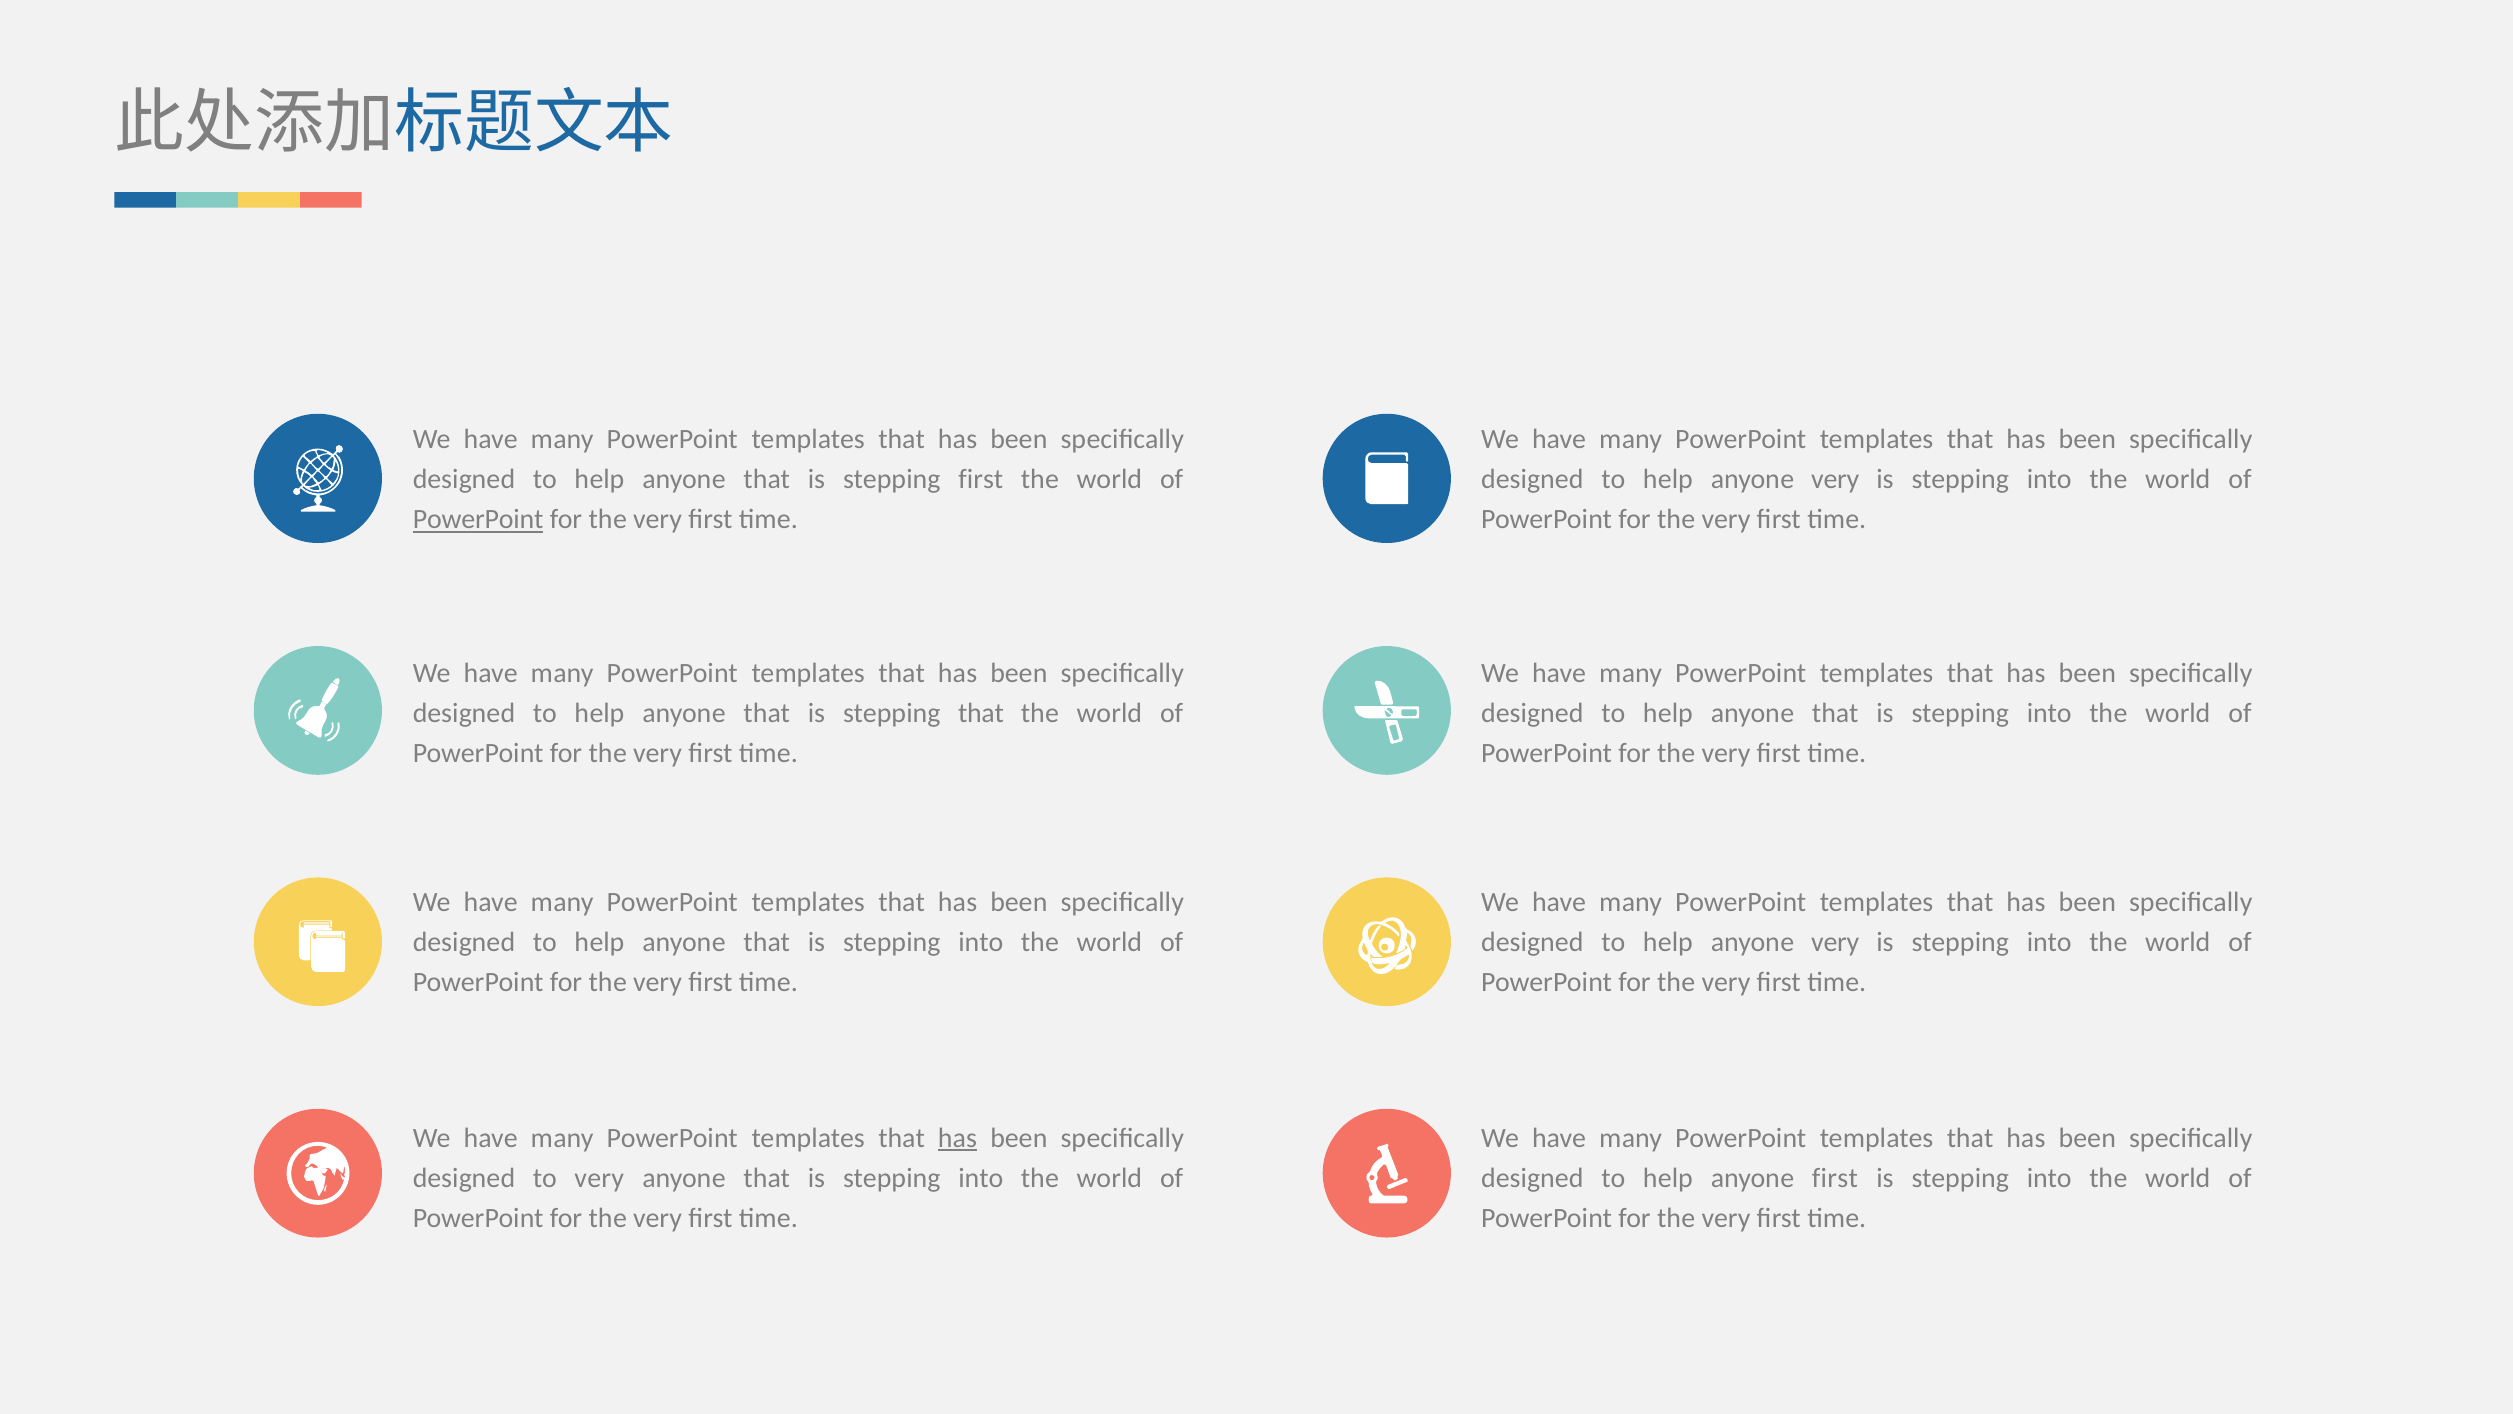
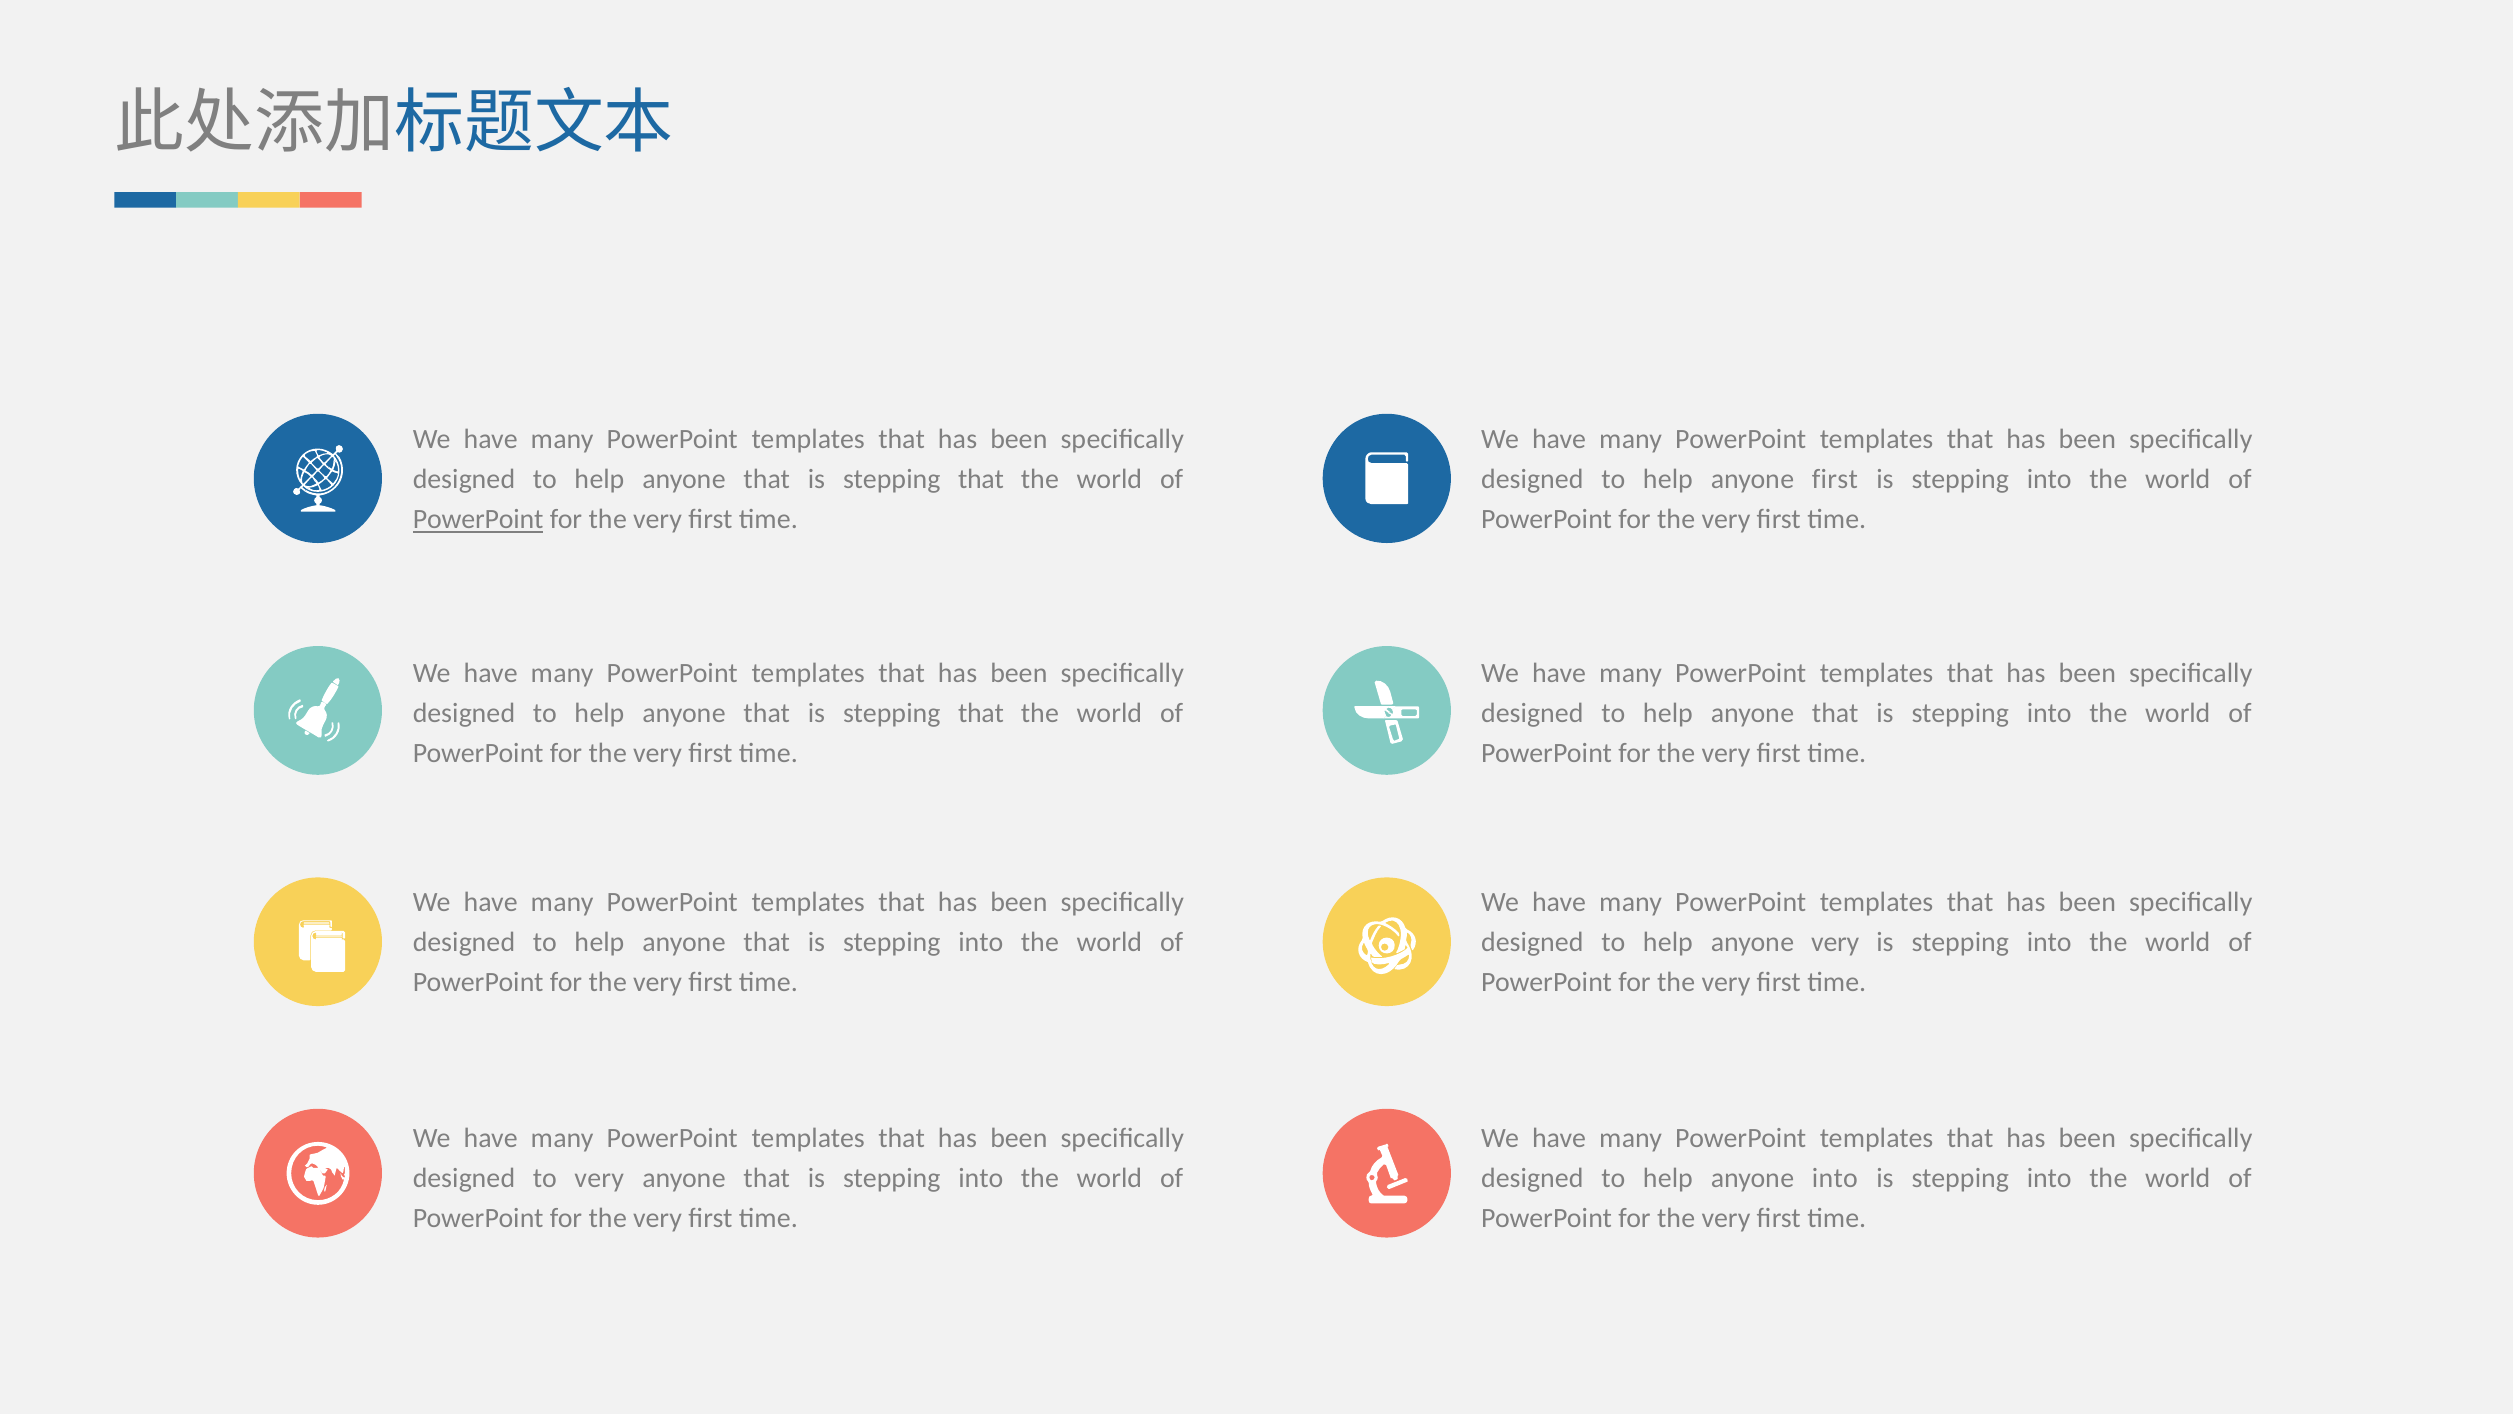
first at (981, 480): first -> that
very at (1835, 480): very -> first
has at (957, 1138) underline: present -> none
anyone first: first -> into
